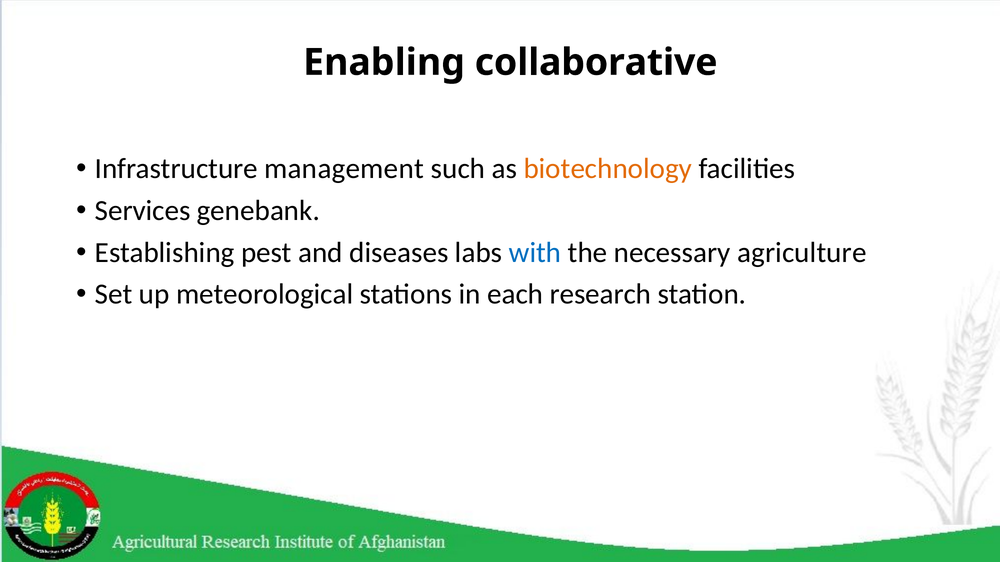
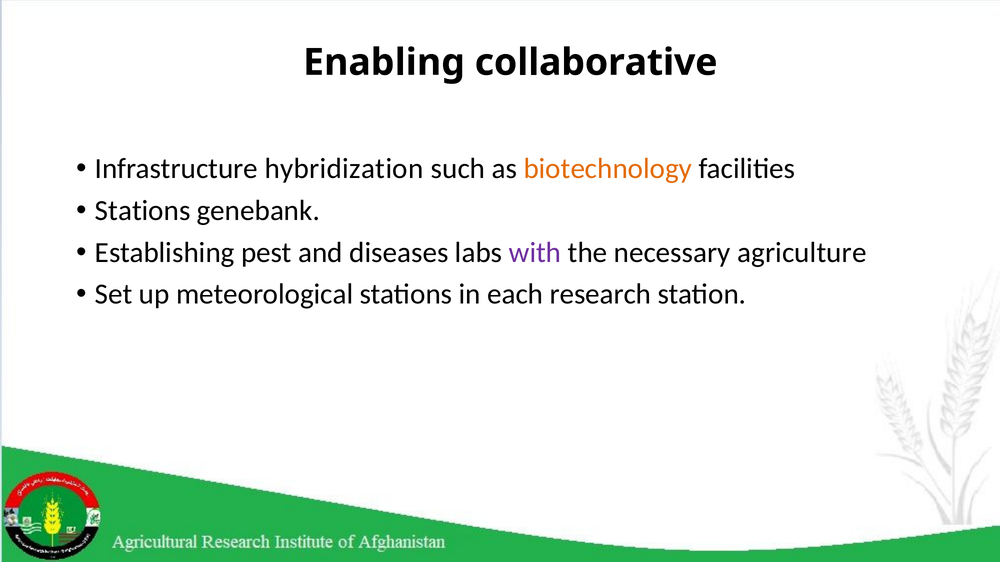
management: management -> hybridization
Services at (143, 211): Services -> Stations
with colour: blue -> purple
